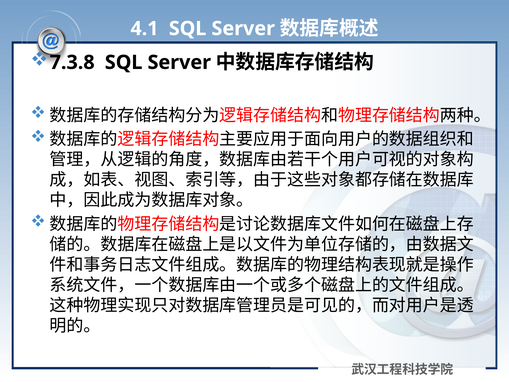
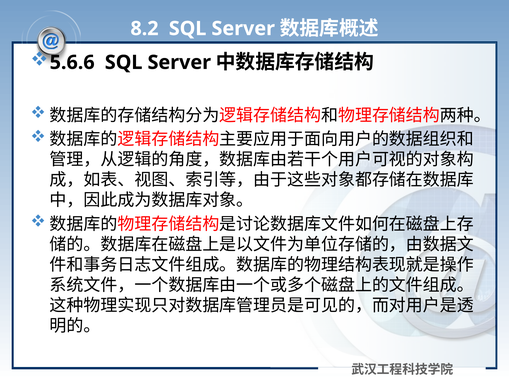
4.1: 4.1 -> 8.2
7.3.8: 7.3.8 -> 5.6.6
